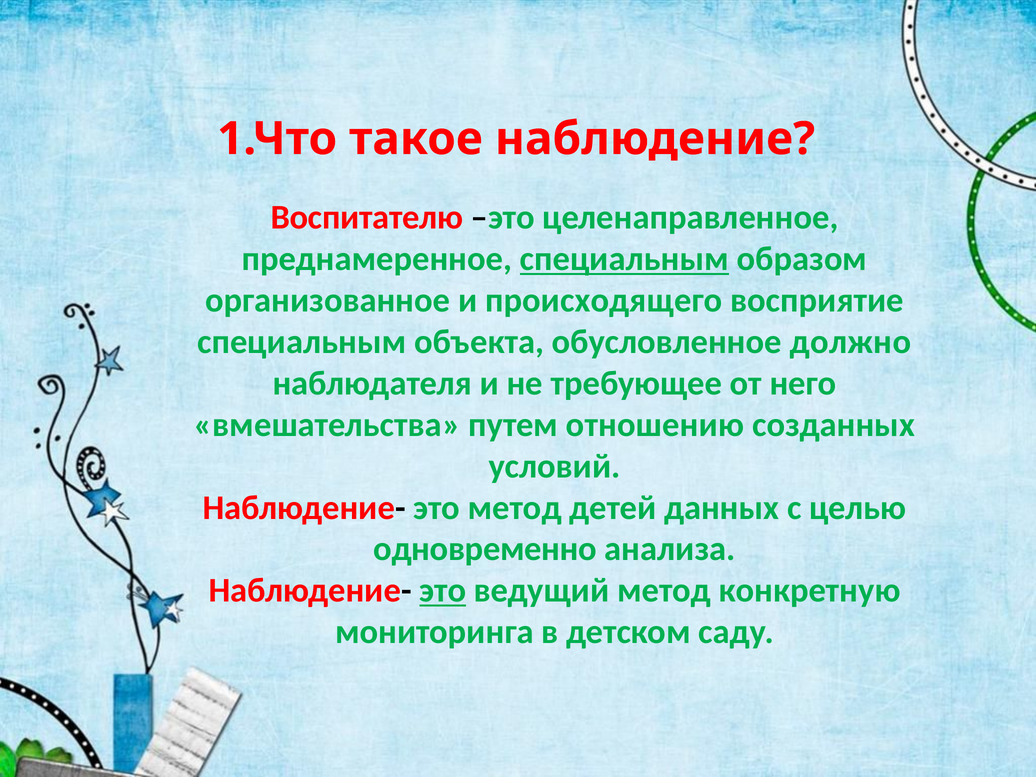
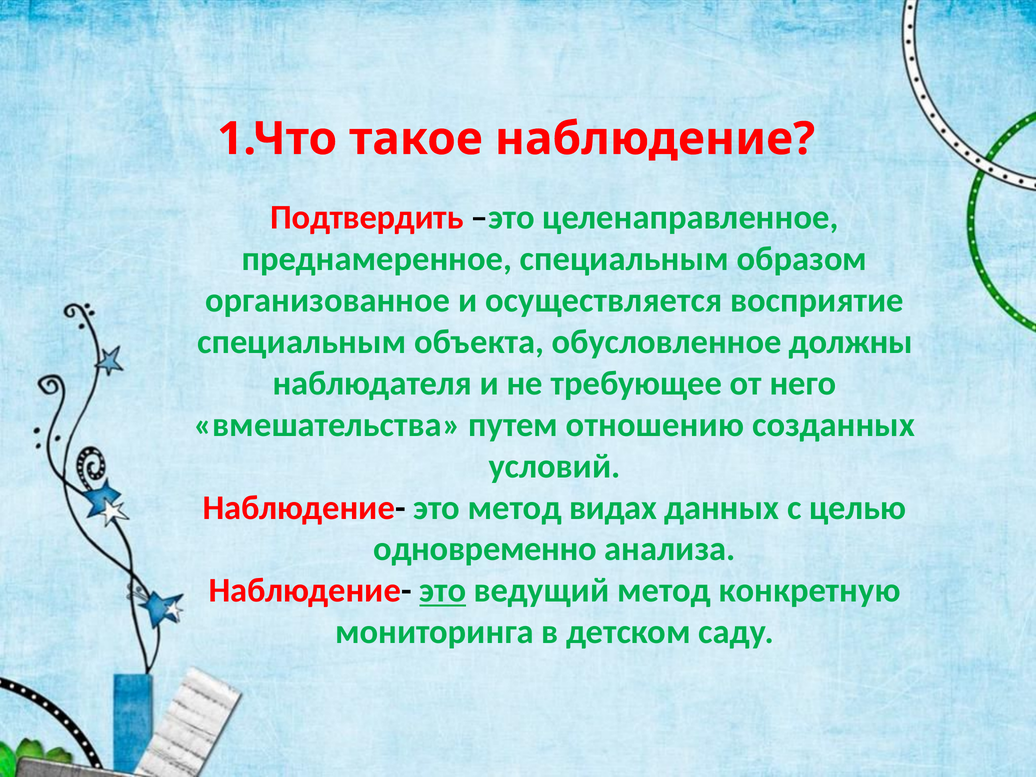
Воспитателю: Воспитателю -> Подтвердить
специальным at (624, 259) underline: present -> none
происходящего: происходящего -> осуществляется
должно: должно -> должны
детей: детей -> видах
